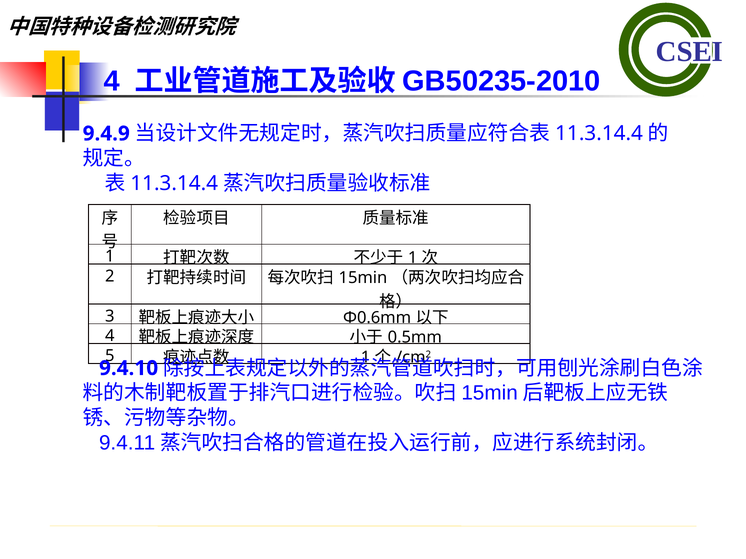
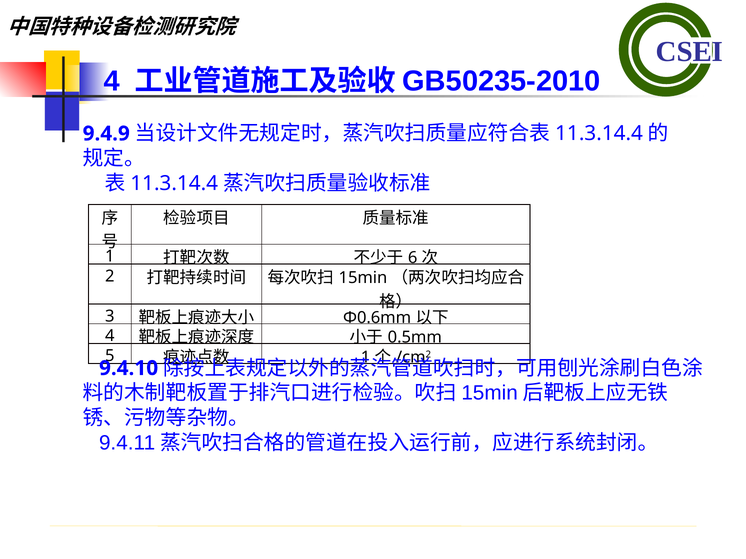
1 at (413, 258): 1 -> 6
